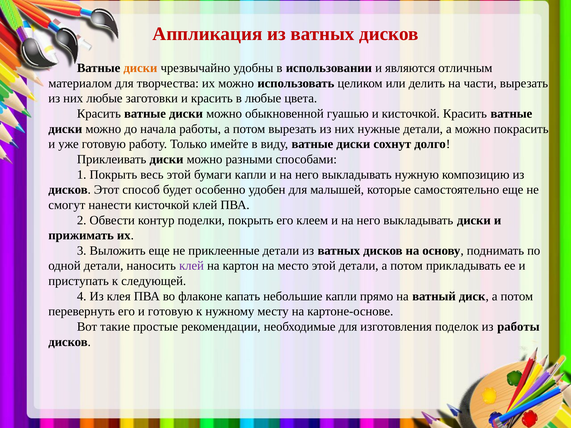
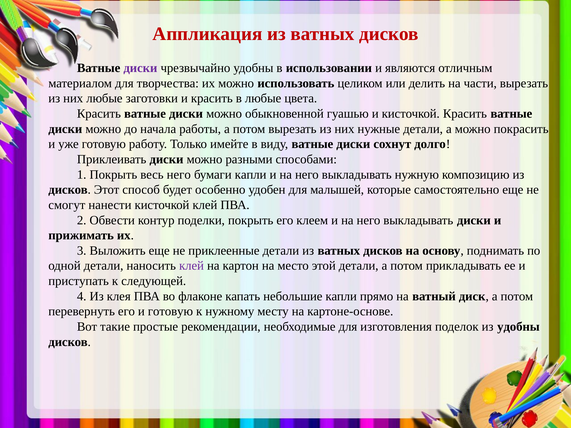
диски at (140, 68) colour: orange -> purple
весь этой: этой -> него
из работы: работы -> удобны
